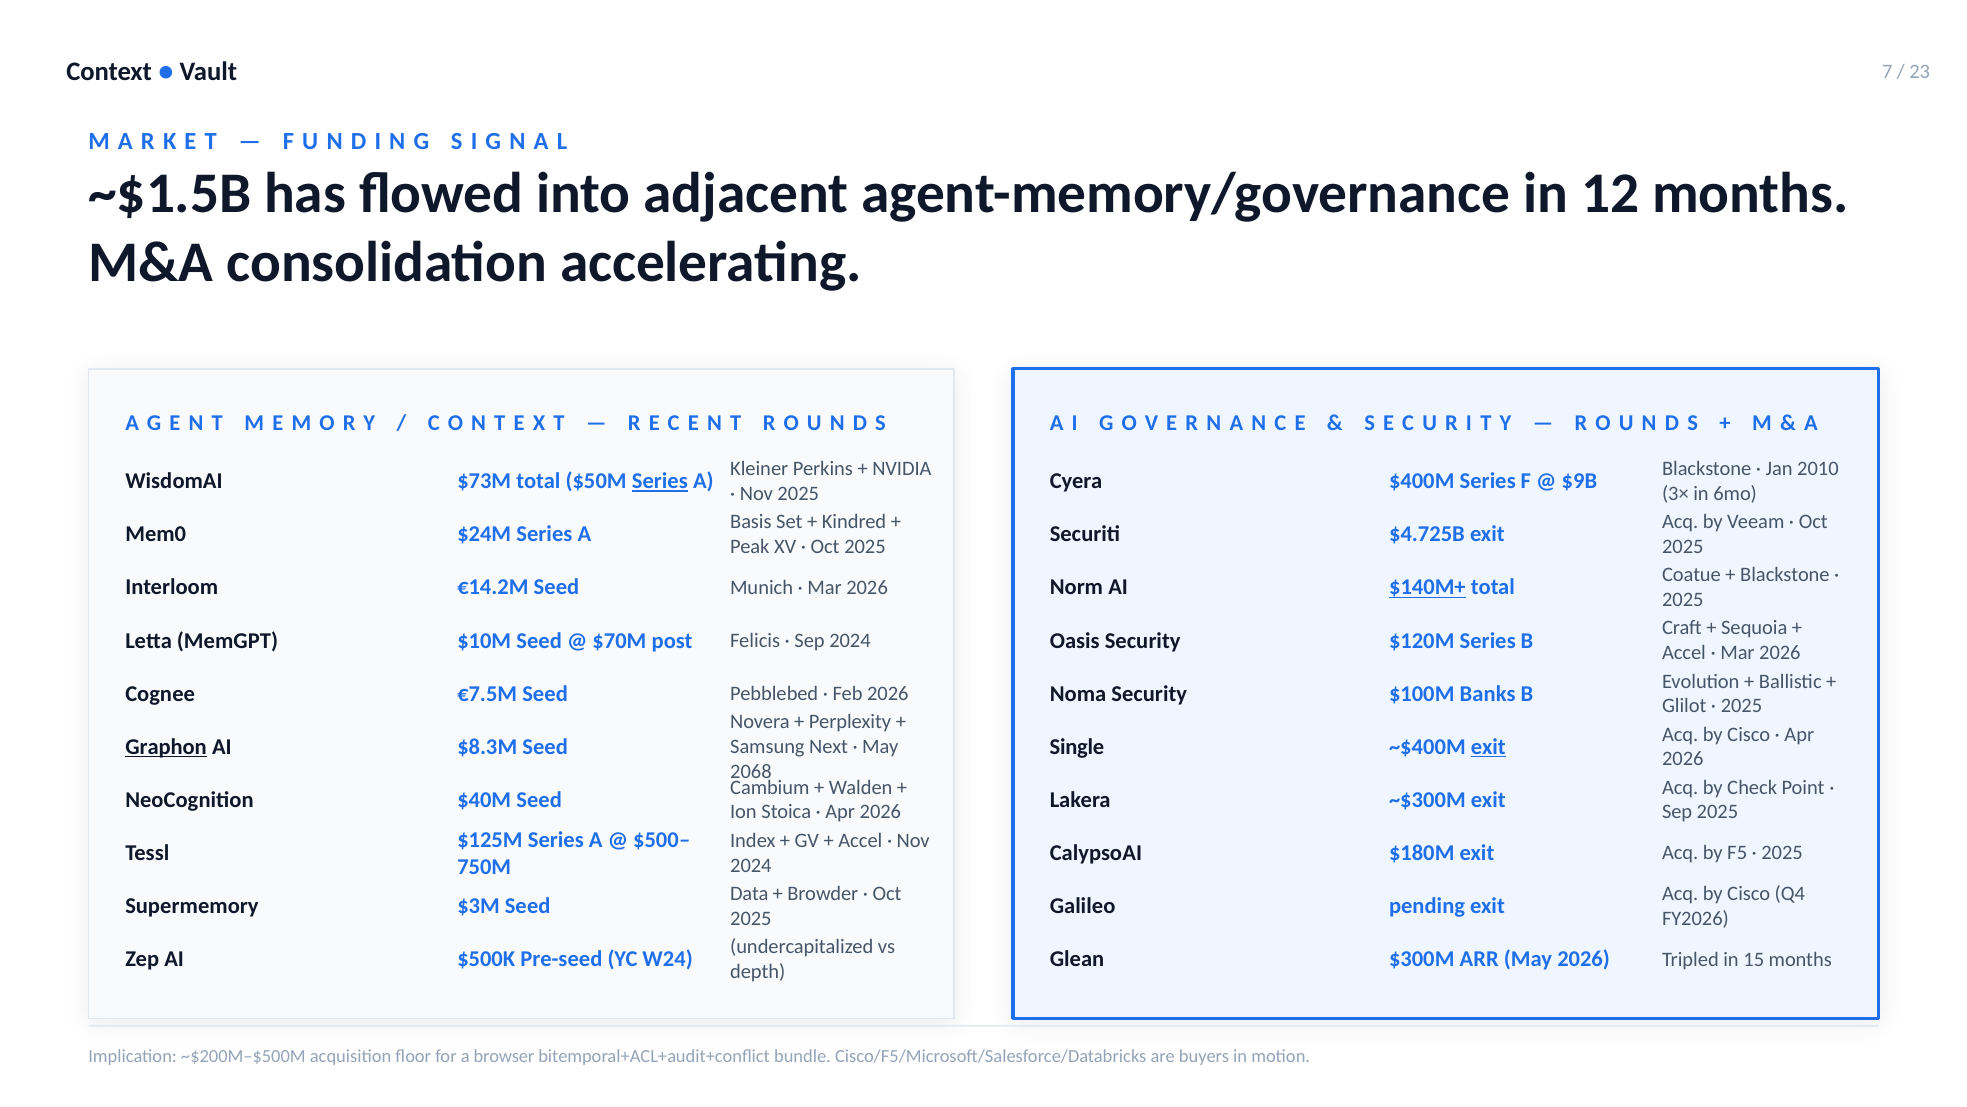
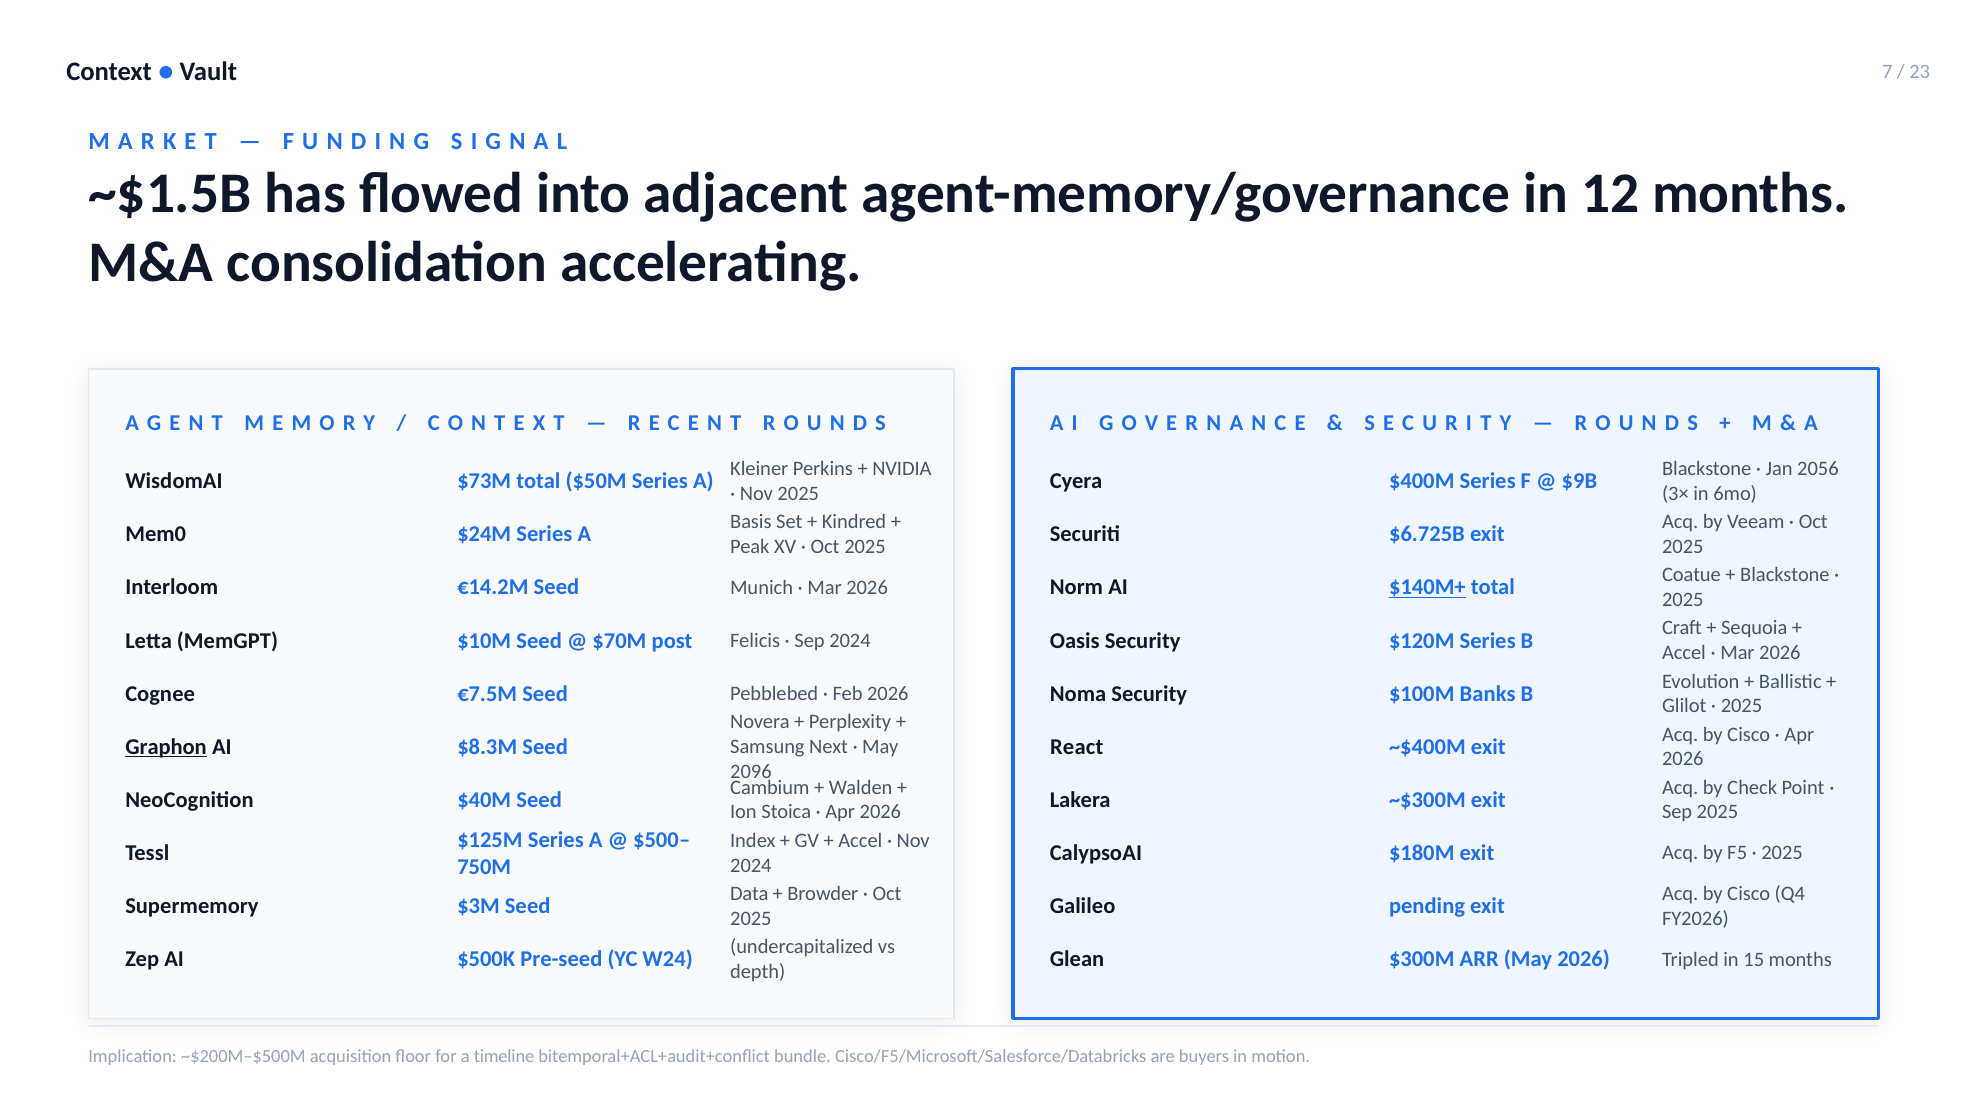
2010: 2010 -> 2056
Series at (660, 481) underline: present -> none
$4.725B: $4.725B -> $6.725B
Single: Single -> React
exit at (1488, 747) underline: present -> none
2068: 2068 -> 2096
browser: browser -> timeline
